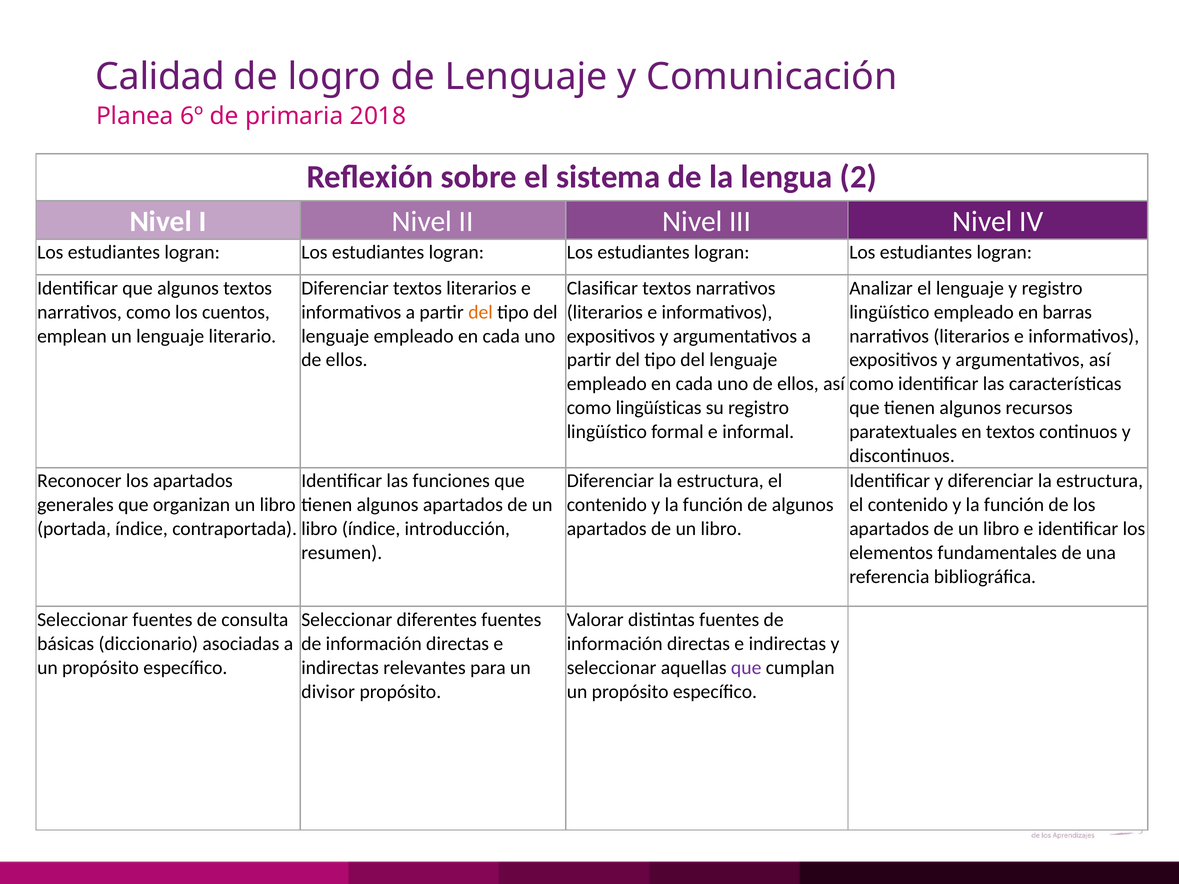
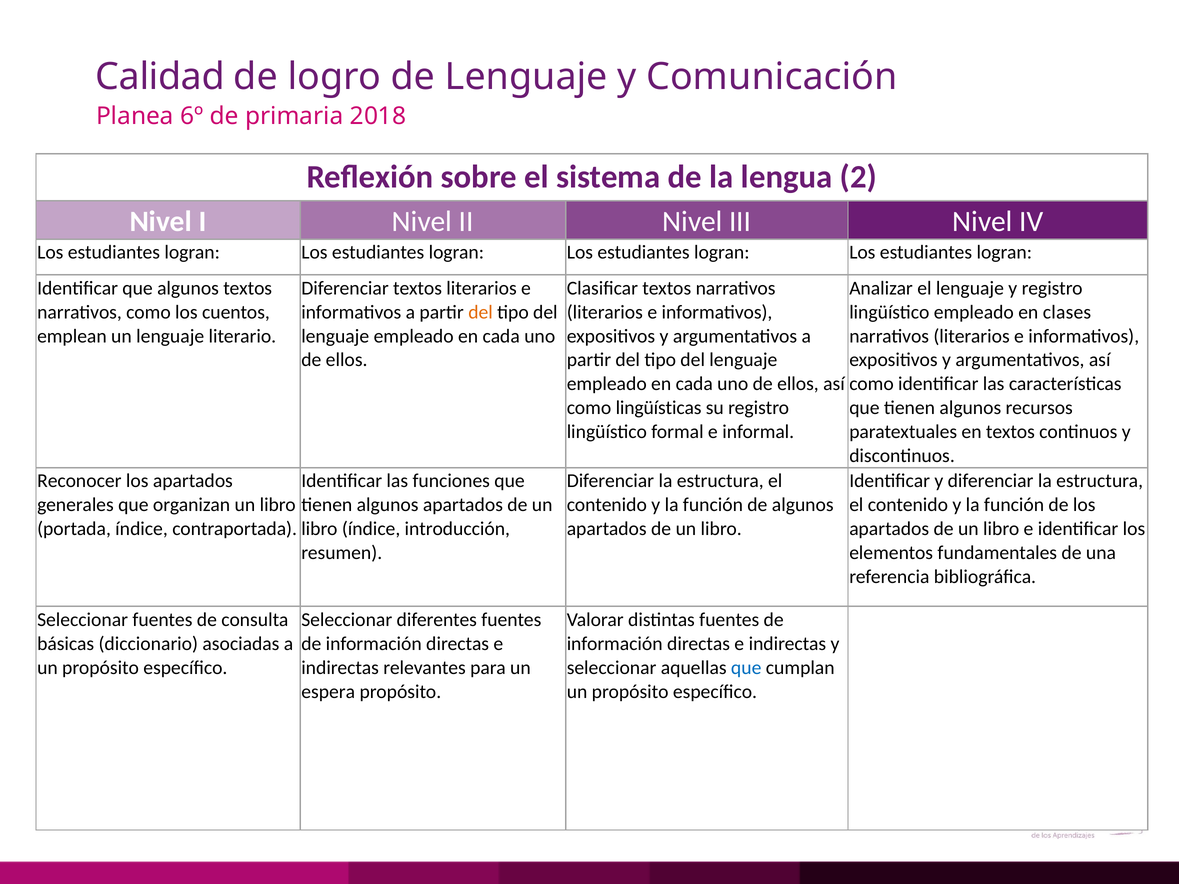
barras: barras -> clases
que at (746, 668) colour: purple -> blue
divisor: divisor -> espera
